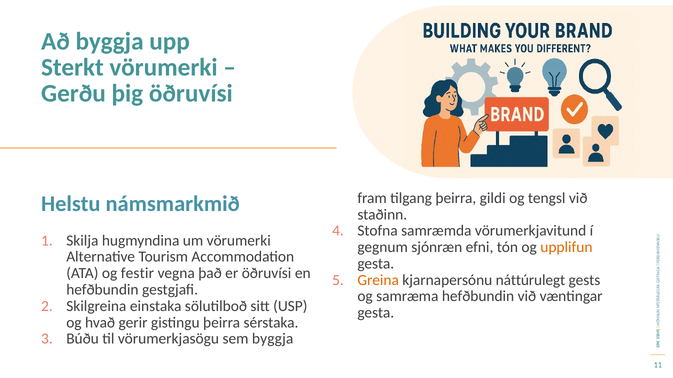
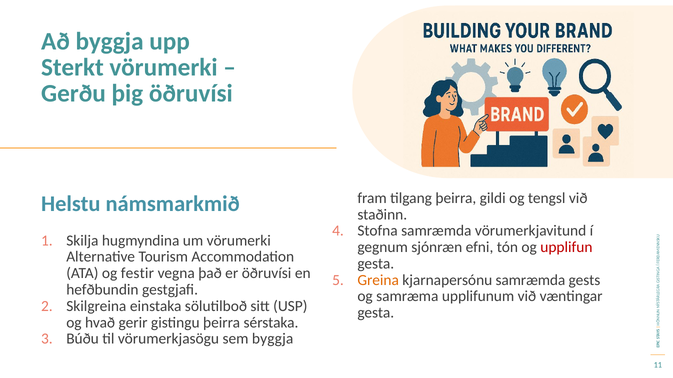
upplifun colour: orange -> red
kjarnapersónu náttúrulegt: náttúrulegt -> samræmda
samræma hefðbundin: hefðbundin -> upplifunum
